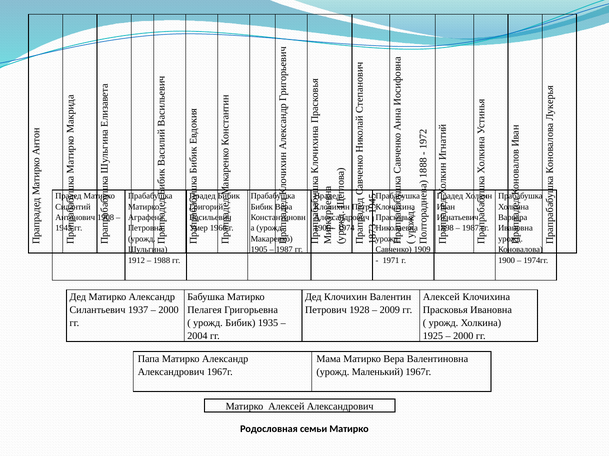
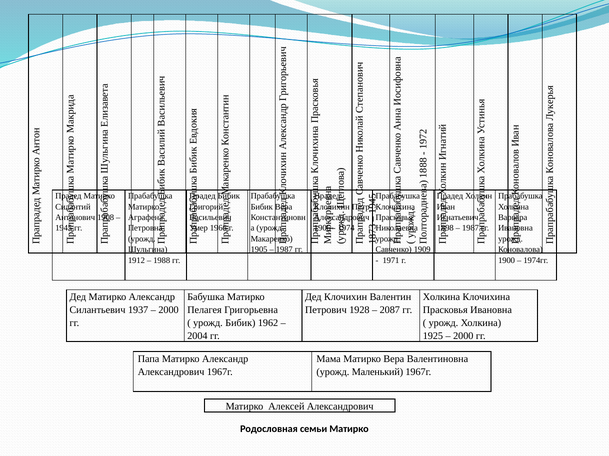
Алексей at (441, 298): Алексей -> Холкина
2009: 2009 -> 2087
1935: 1935 -> 1962
